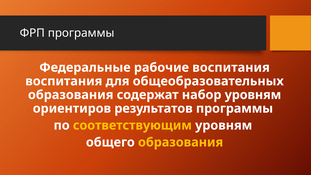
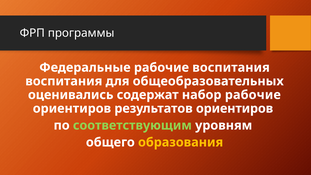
образования at (71, 95): образования -> оценивались
набор уровням: уровням -> рабочие
результатов программы: программы -> ориентиров
соответствующим colour: yellow -> light green
